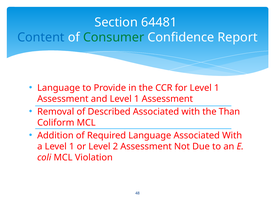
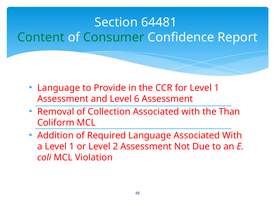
Content colour: blue -> green
and Level 1: 1 -> 6
Described: Described -> Collection
